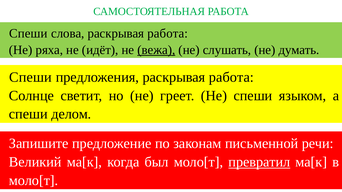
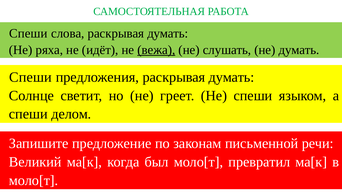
слова раскрывая работа: работа -> думать
предложения раскрывая работа: работа -> думать
превратил underline: present -> none
